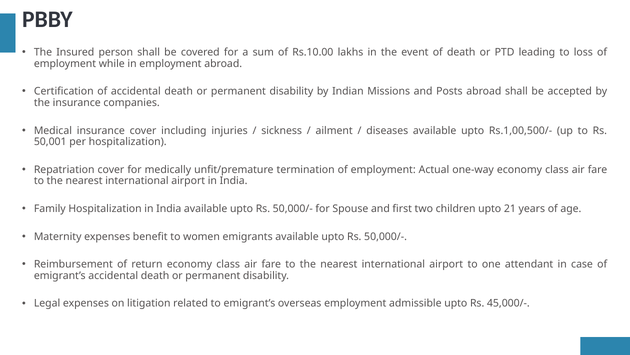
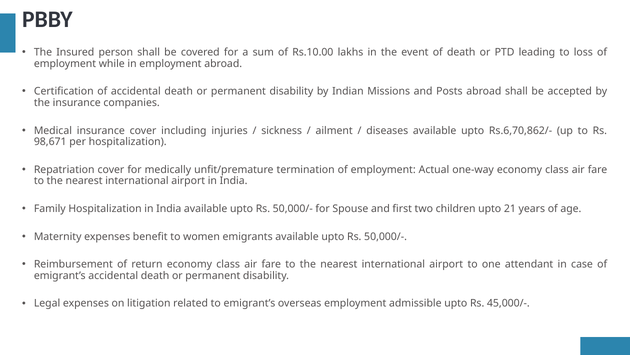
Rs.1,00,500/-: Rs.1,00,500/- -> Rs.6,70,862/-
50,001: 50,001 -> 98,671
